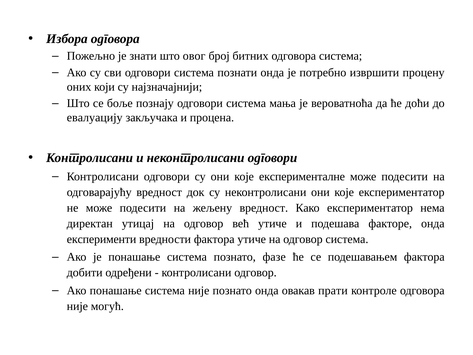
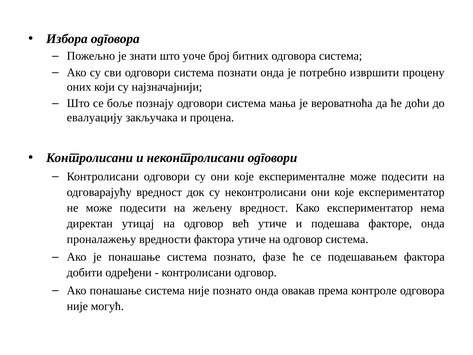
овог: овог -> уоче
експерименти: експерименти -> проналажењу
прати: прати -> према
